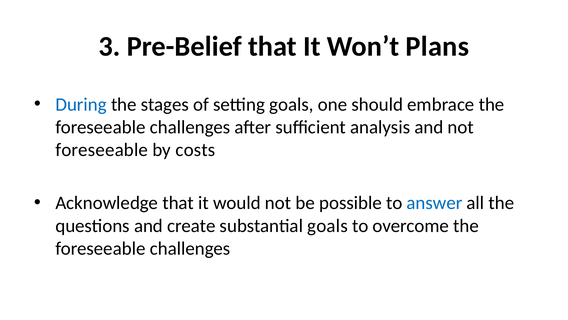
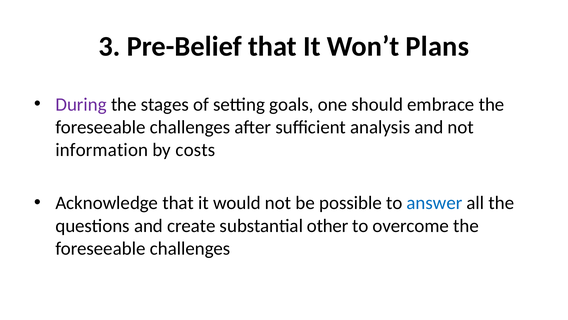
During colour: blue -> purple
foreseeable at (102, 150): foreseeable -> information
substantial goals: goals -> other
